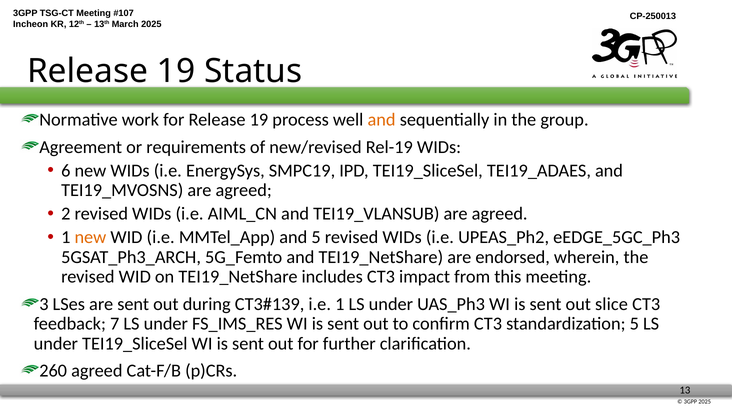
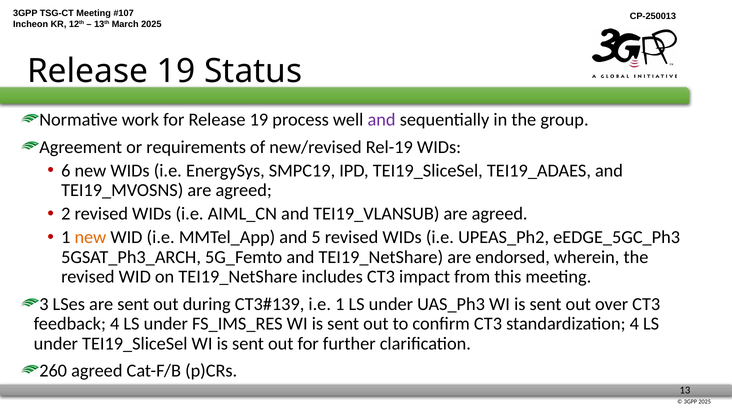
and at (382, 120) colour: orange -> purple
slice: slice -> over
feedback 7: 7 -> 4
standardization 5: 5 -> 4
